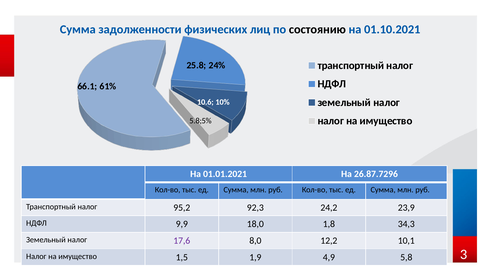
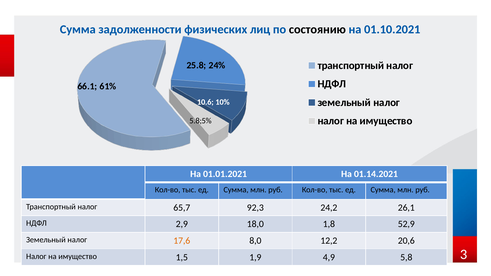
26.87.7296: 26.87.7296 -> 01.14.2021
95,2: 95,2 -> 65,7
23,9: 23,9 -> 26,1
9,9: 9,9 -> 2,9
34,3: 34,3 -> 52,9
17,6 colour: purple -> orange
10,1: 10,1 -> 20,6
